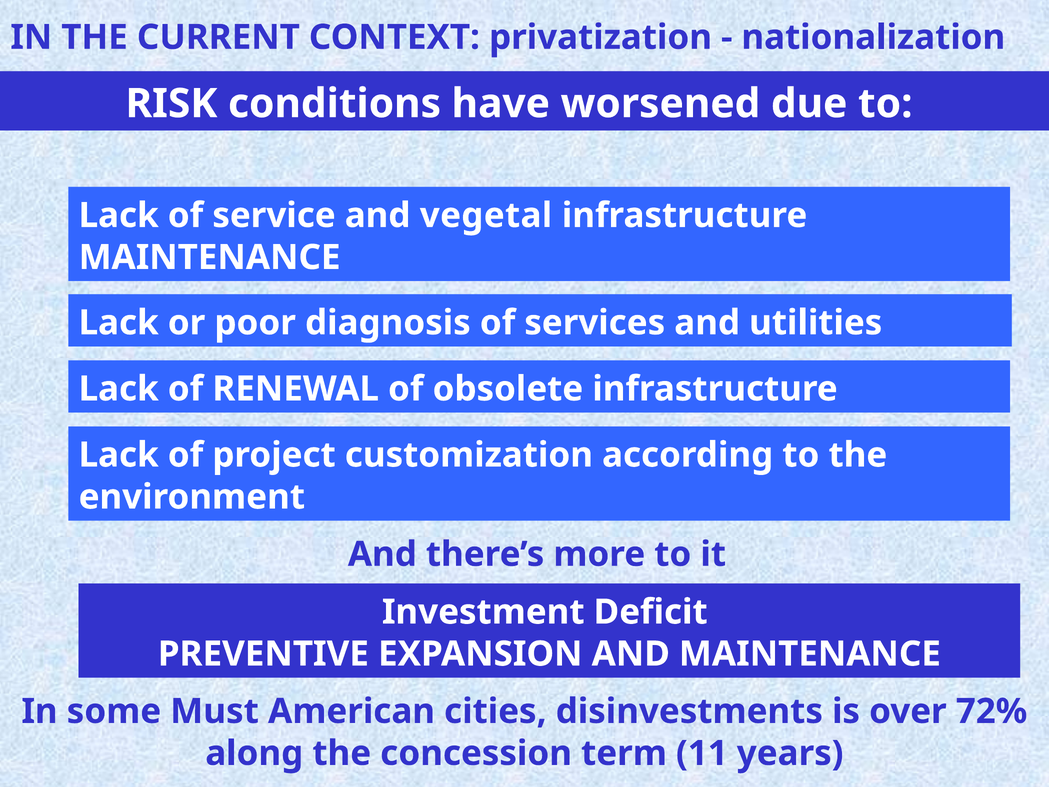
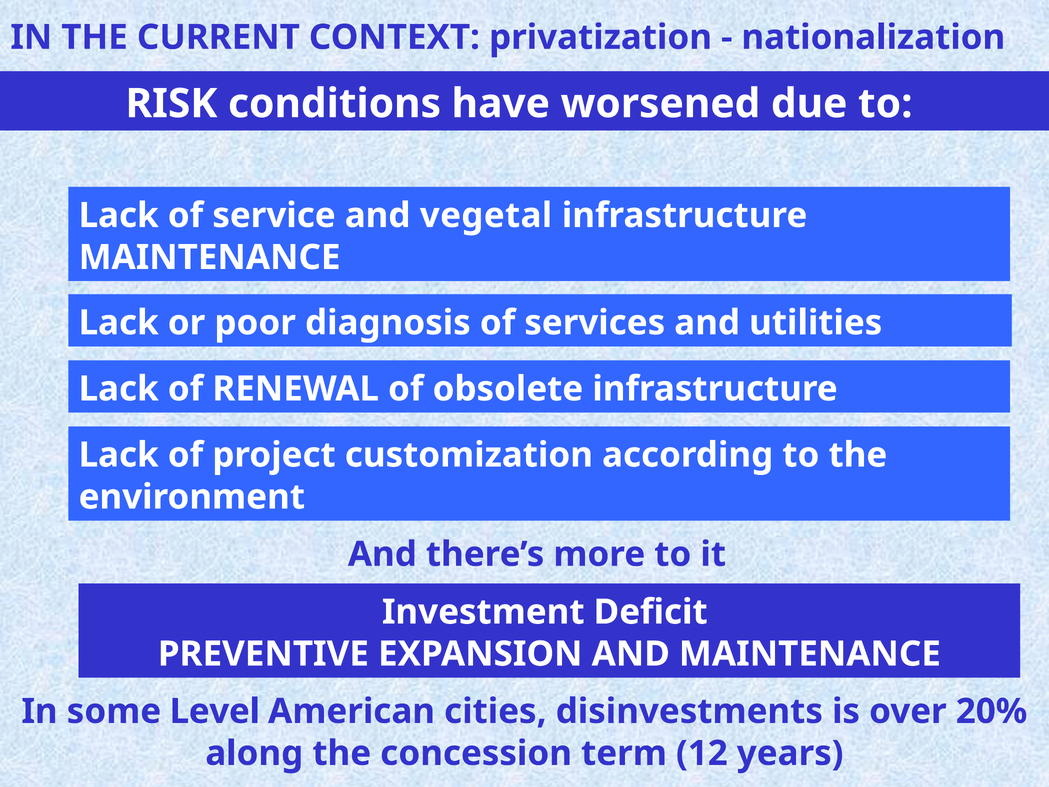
Must: Must -> Level
72%: 72% -> 20%
11: 11 -> 12
